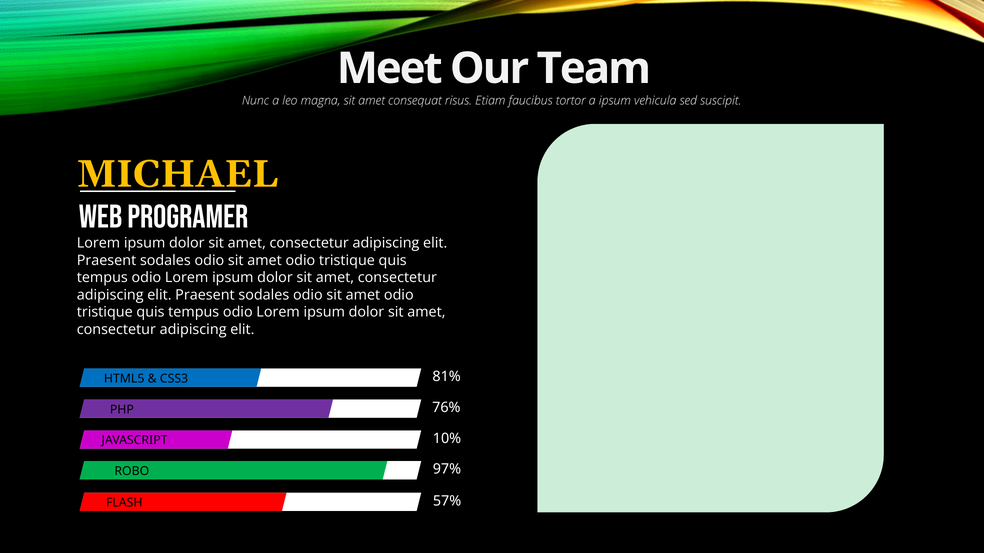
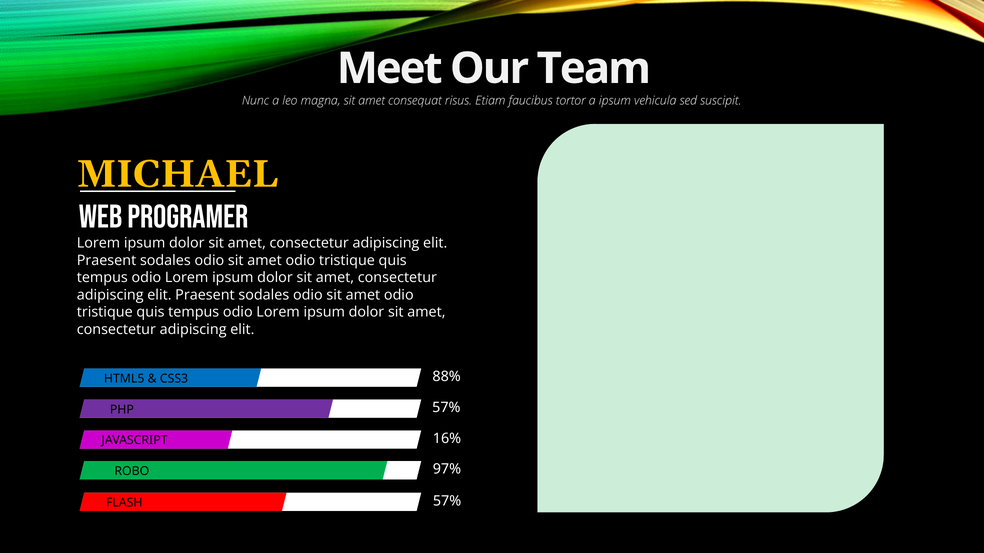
81%: 81% -> 88%
PHP 76%: 76% -> 57%
10%: 10% -> 16%
